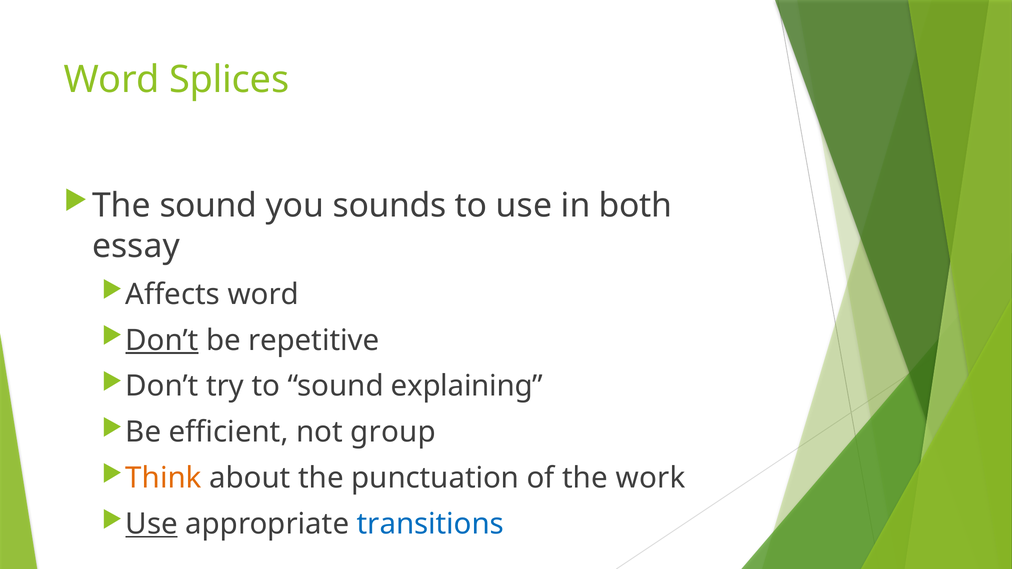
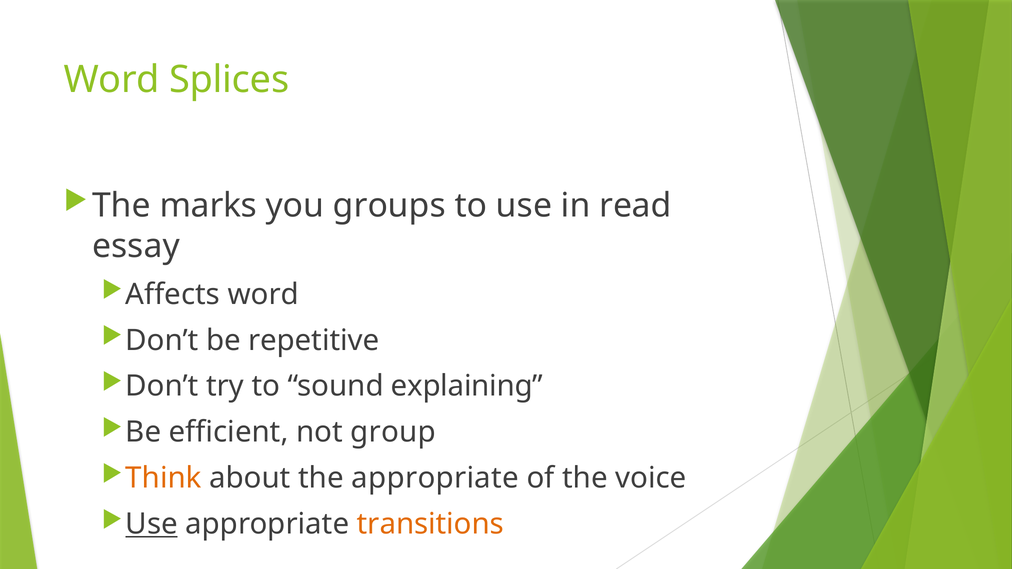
The sound: sound -> marks
sounds: sounds -> groups
both: both -> read
Don’t at (162, 340) underline: present -> none
the punctuation: punctuation -> appropriate
work: work -> voice
transitions colour: blue -> orange
